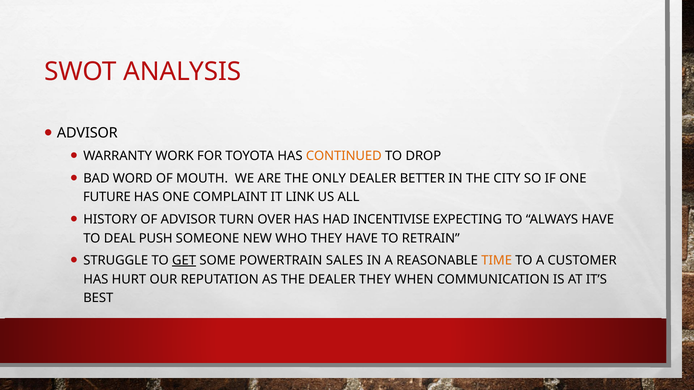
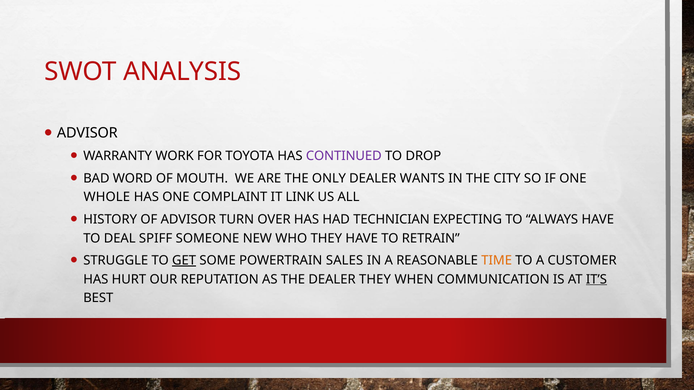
CONTINUED colour: orange -> purple
BETTER: BETTER -> WANTS
FUTURE: FUTURE -> WHOLE
INCENTIVISE: INCENTIVISE -> TECHNICIAN
PUSH: PUSH -> SPIFF
IT’S underline: none -> present
